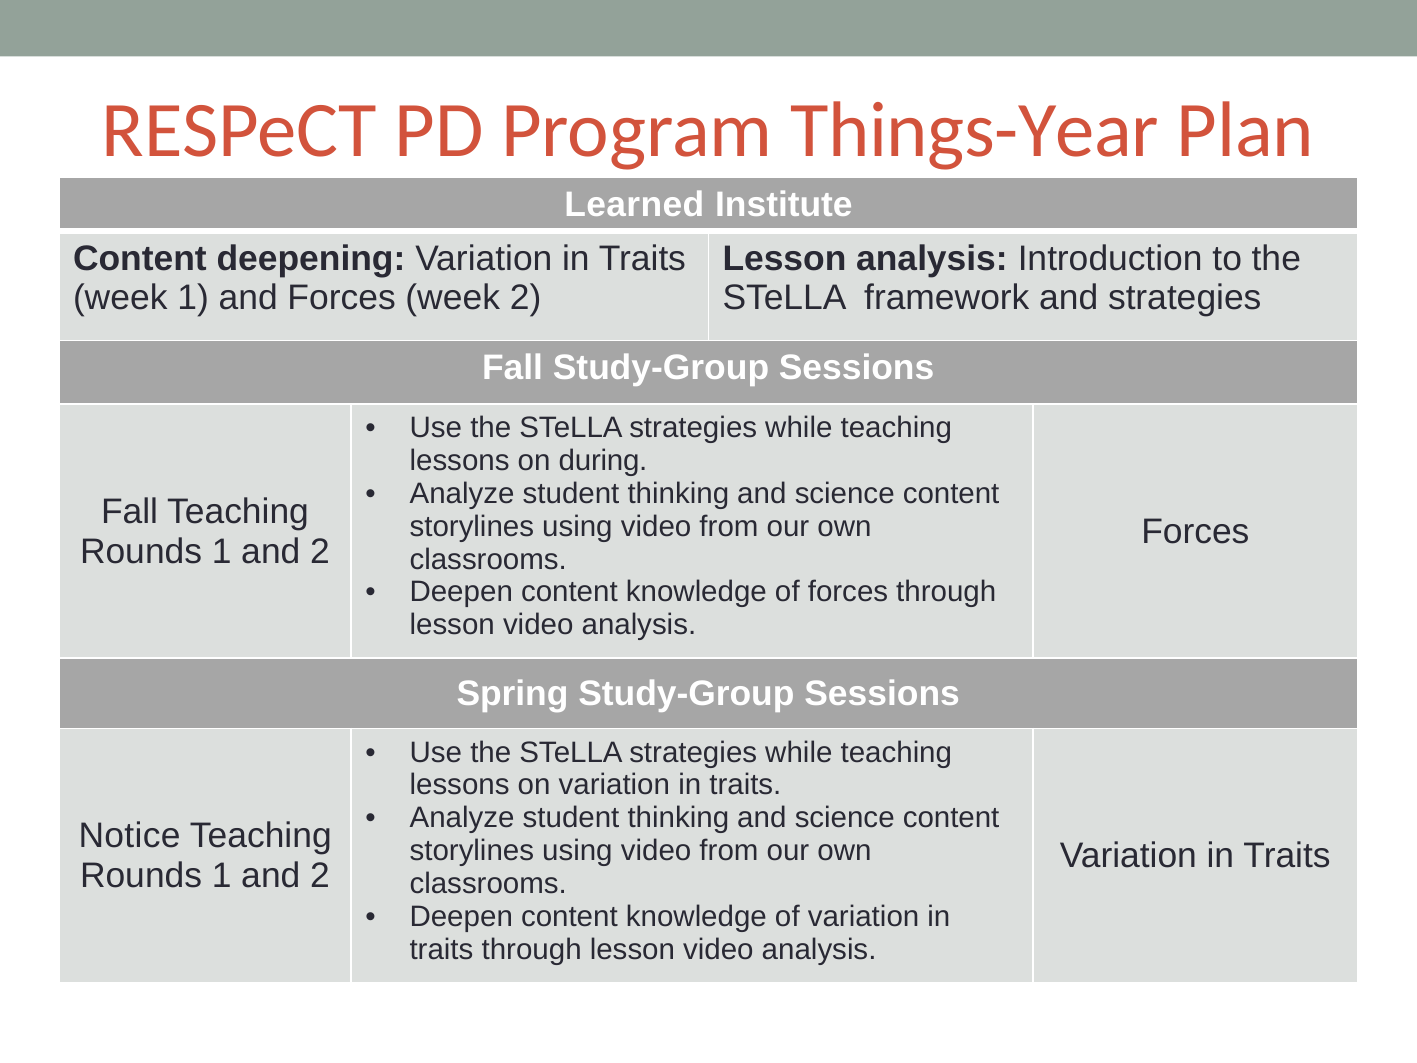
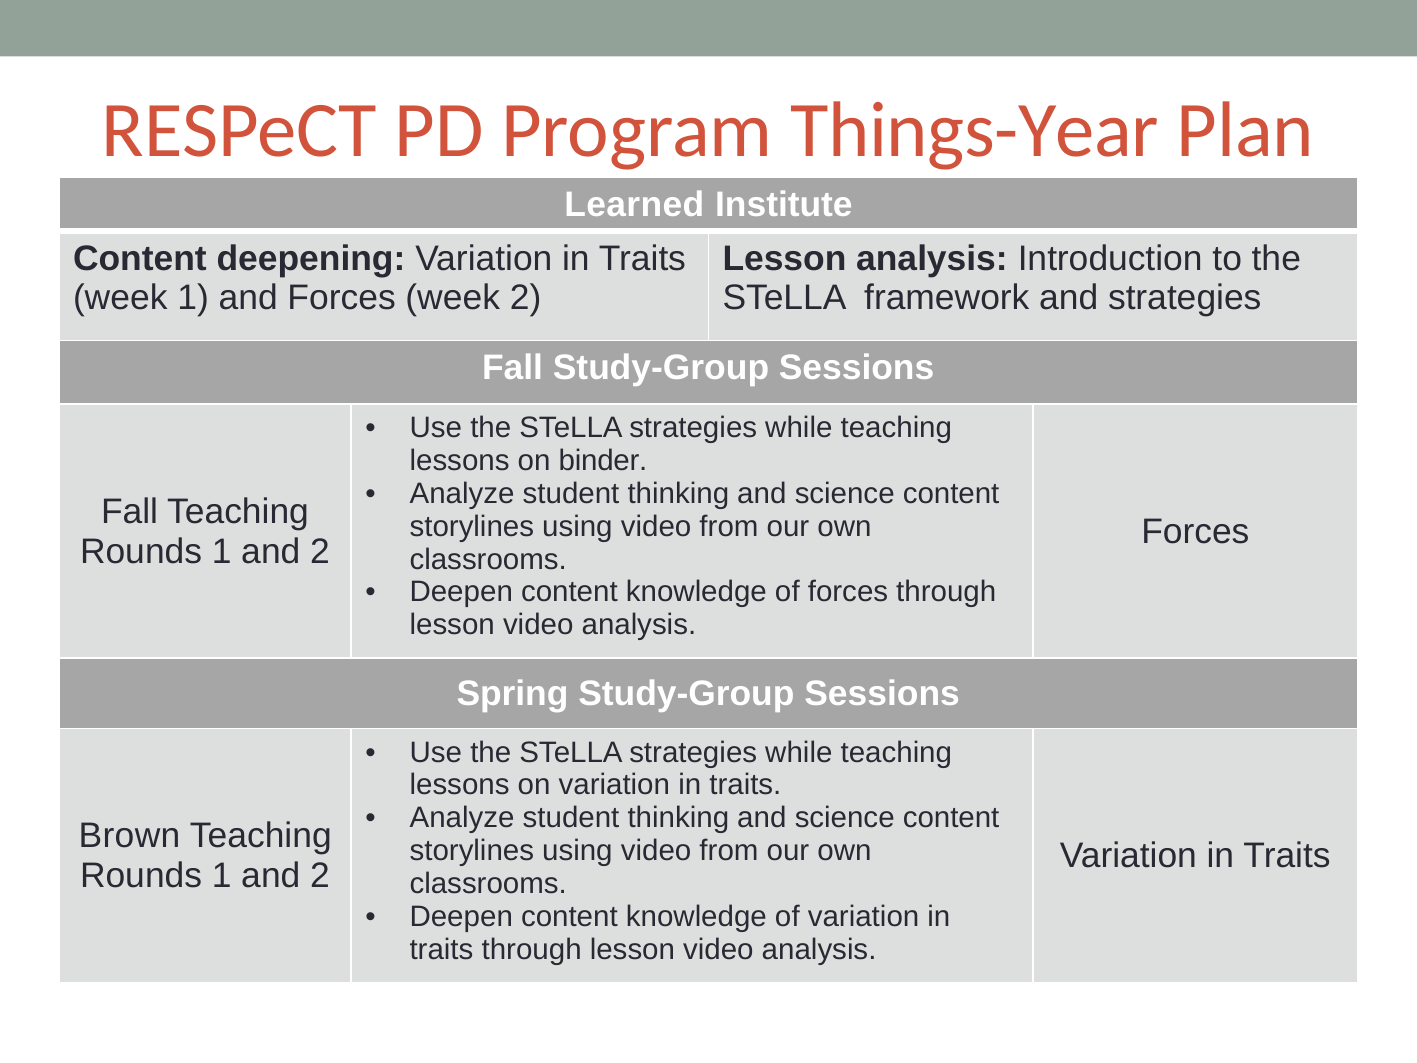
during: during -> binder
Notice: Notice -> Brown
